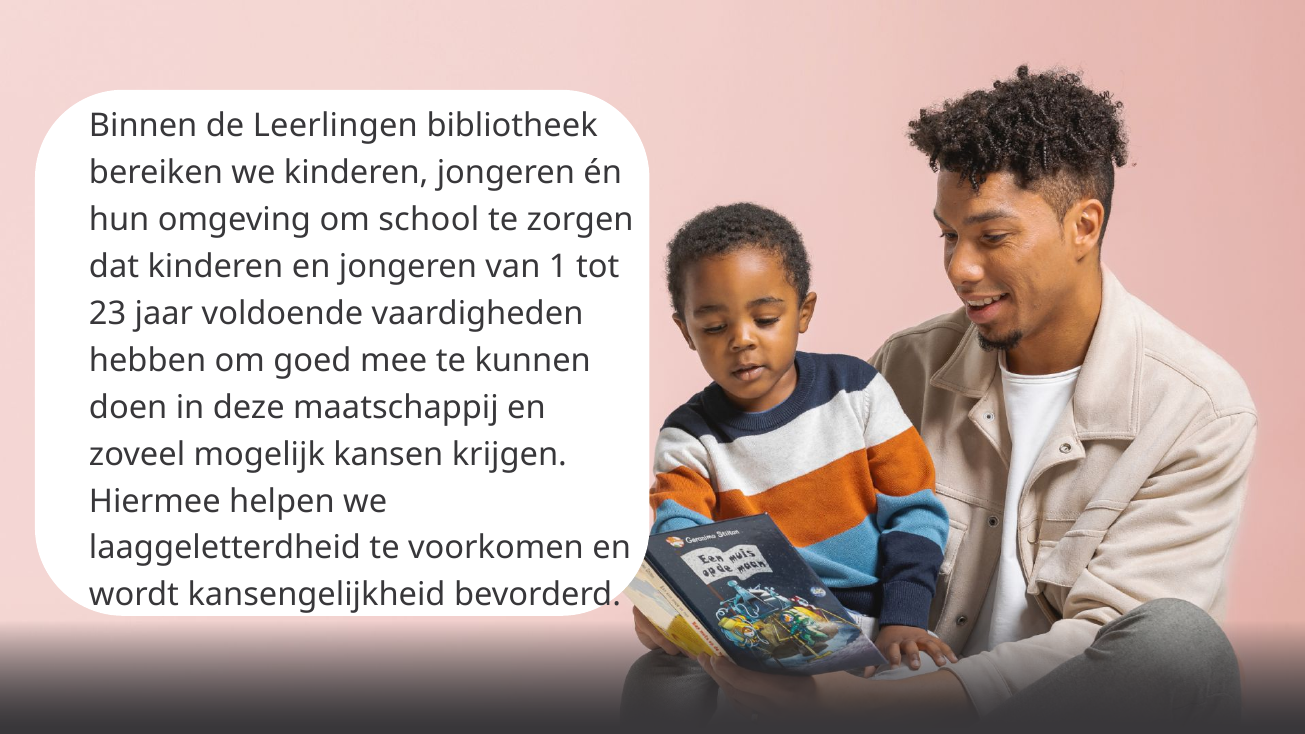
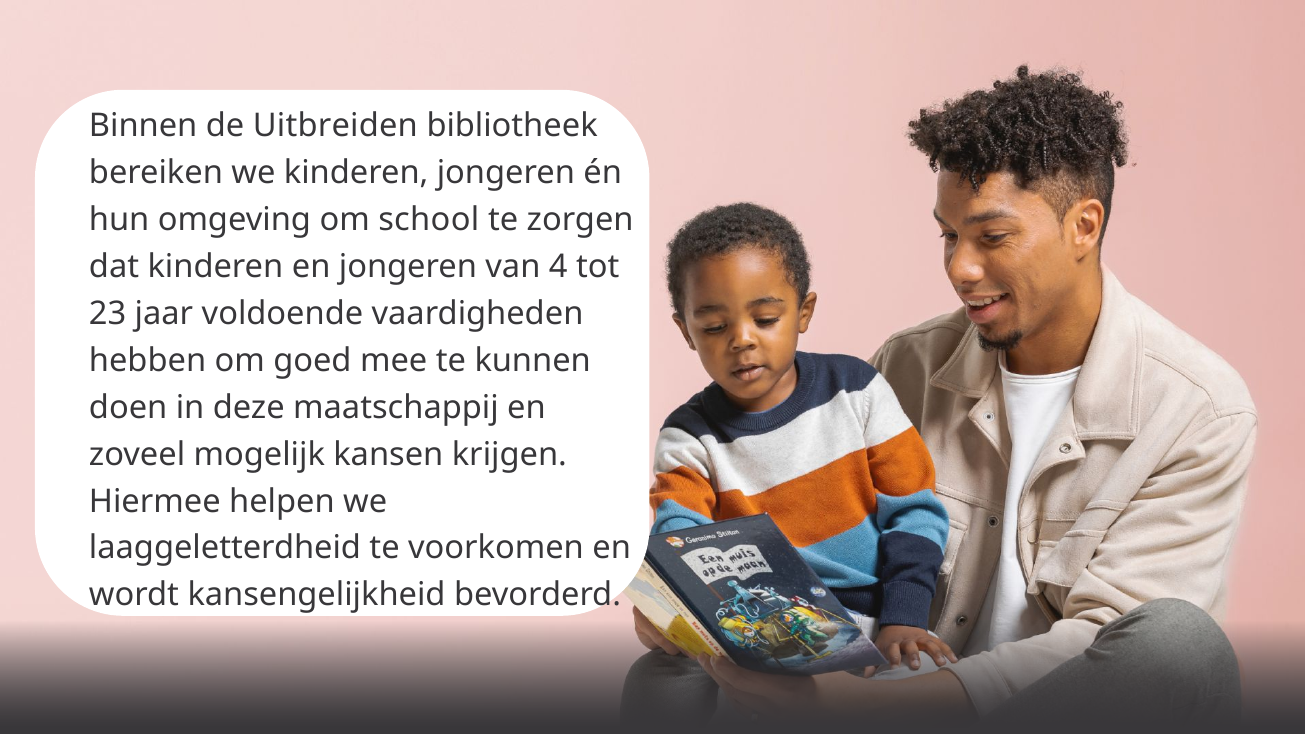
Leerlingen: Leerlingen -> Uitbreiden
1: 1 -> 4
